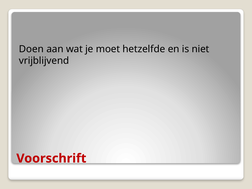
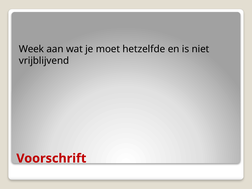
Doen: Doen -> Week
